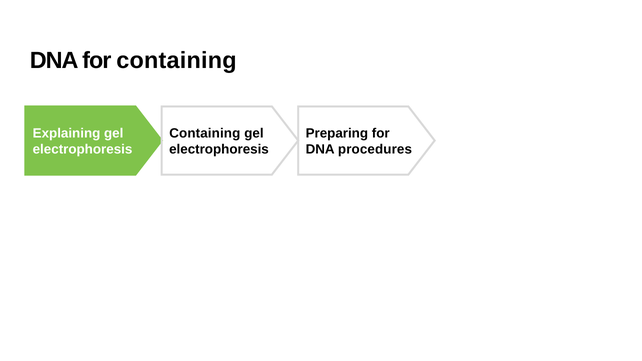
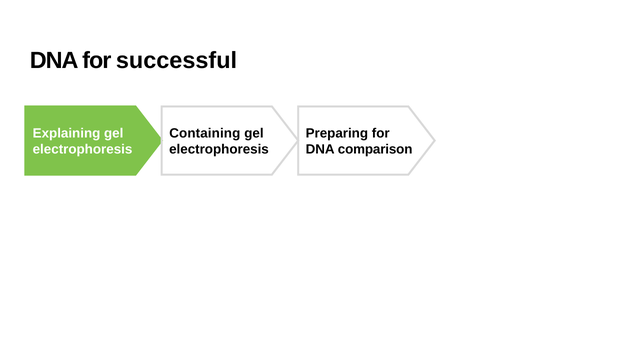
for containing: containing -> successful
procedures: procedures -> comparison
